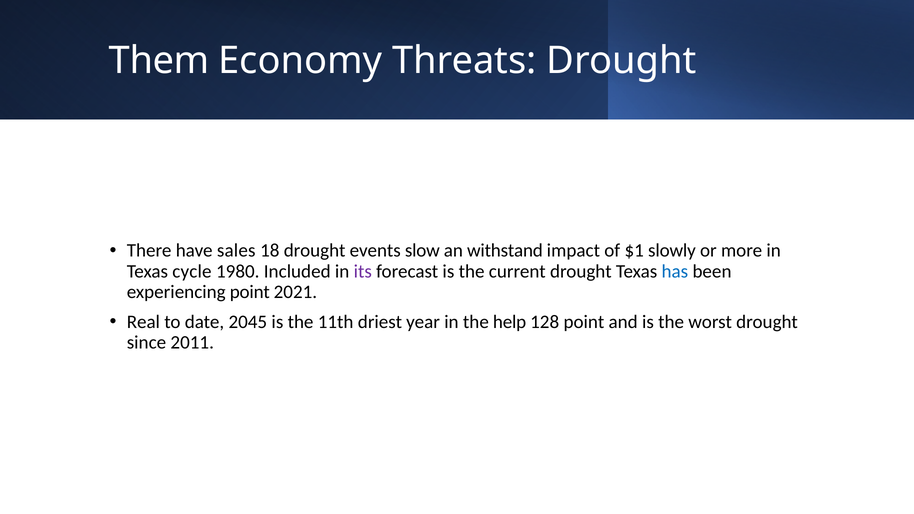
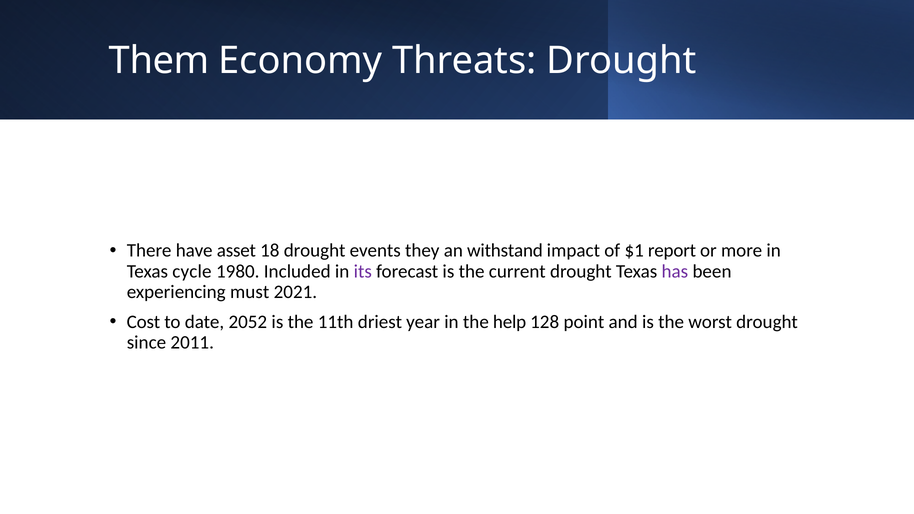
sales: sales -> asset
slow: slow -> they
slowly: slowly -> report
has colour: blue -> purple
experiencing point: point -> must
Real: Real -> Cost
2045: 2045 -> 2052
